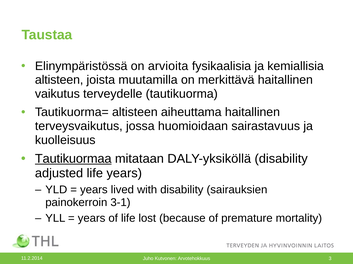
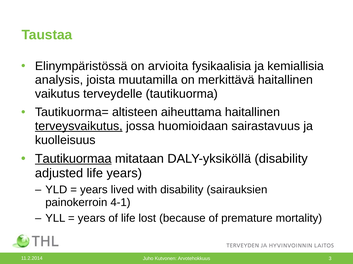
altisteen at (59, 80): altisteen -> analysis
terveysvaikutus underline: none -> present
3-1: 3-1 -> 4-1
